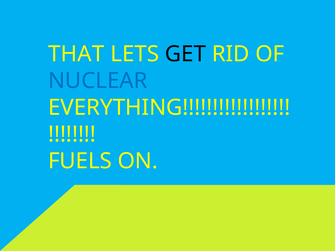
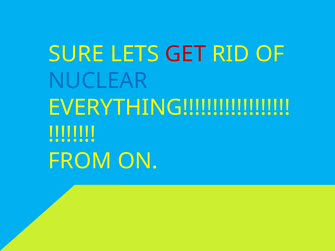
THAT: THAT -> SURE
GET colour: black -> red
FUELS: FUELS -> FROM
